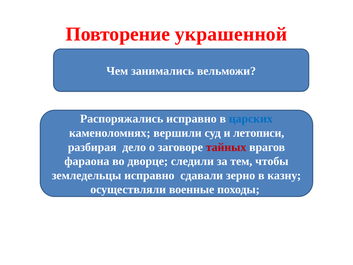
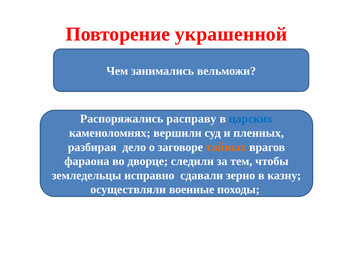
Распоряжались исправно: исправно -> расправу
летописи: летописи -> пленных
тайных colour: red -> orange
